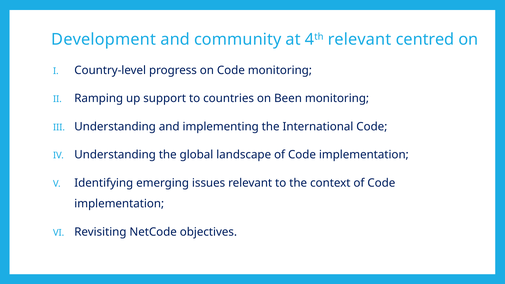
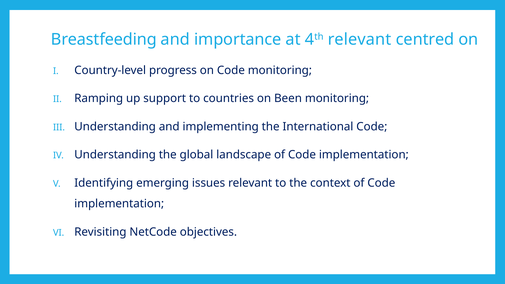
Development: Development -> Breastfeeding
community: community -> importance
